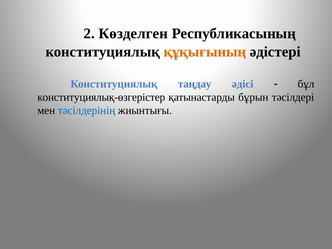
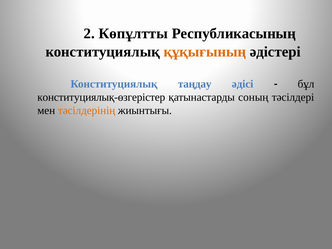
Көзделген: Көзделген -> Көпұлтты
бұрын: бұрын -> соның
тәсілдерінің colour: blue -> orange
